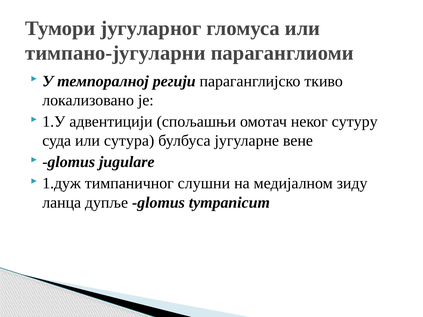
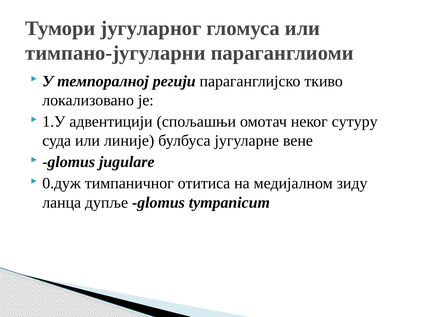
сутура: сутура -> линије
1.дуж: 1.дуж -> 0.дуж
слушни: слушни -> отитиса
